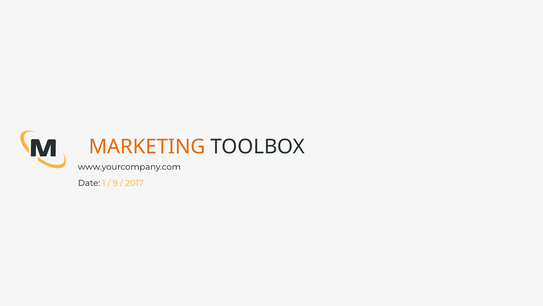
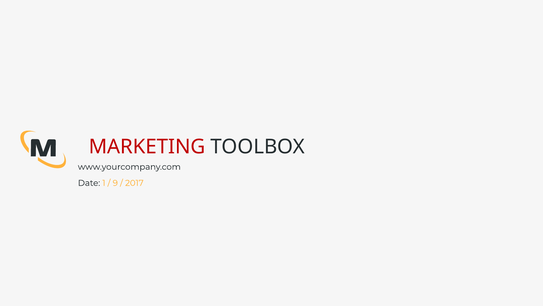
MARKETING colour: orange -> red
